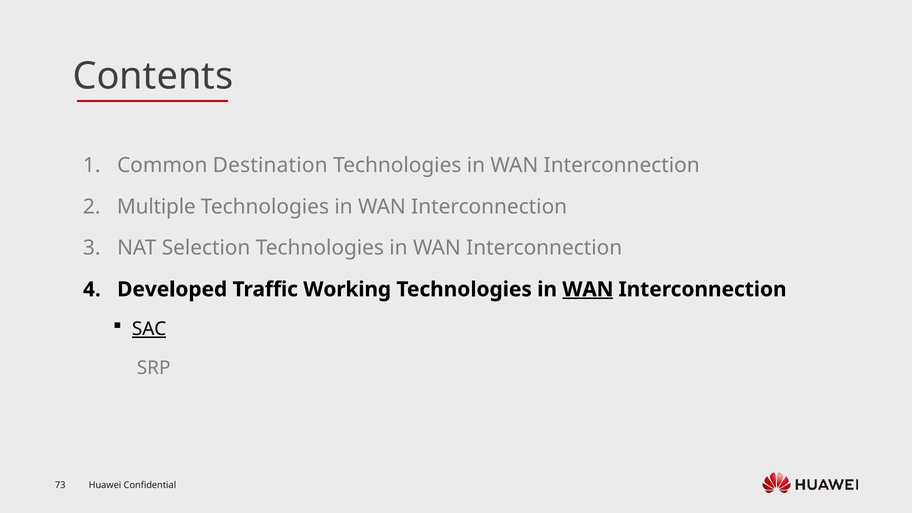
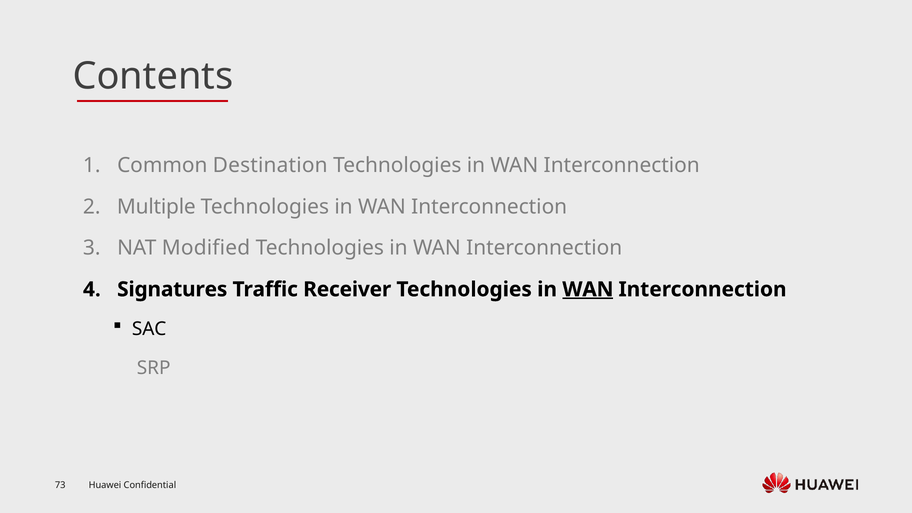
Selection: Selection -> Modified
Developed: Developed -> Signatures
Working: Working -> Receiver
SAC underline: present -> none
